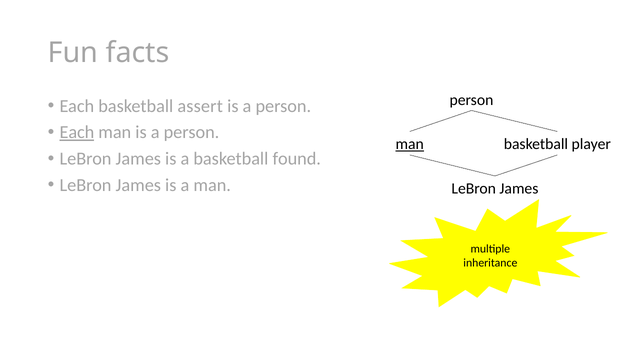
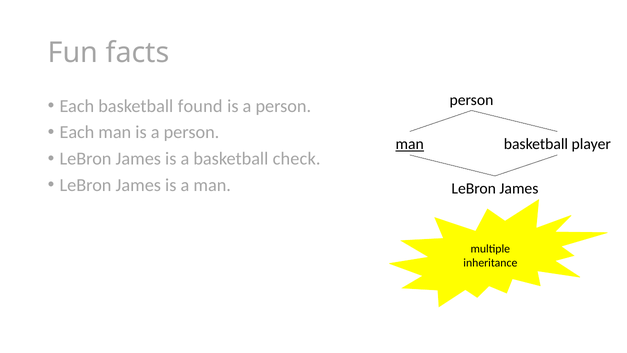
assert: assert -> found
Each at (77, 132) underline: present -> none
found: found -> check
